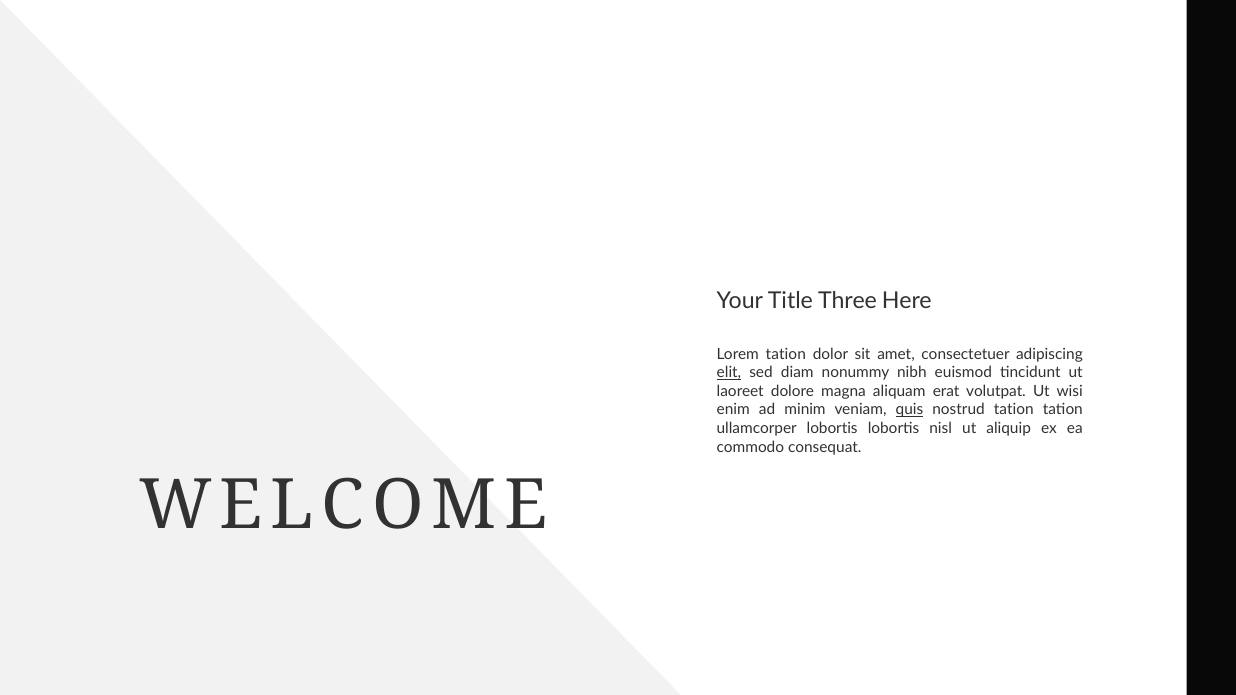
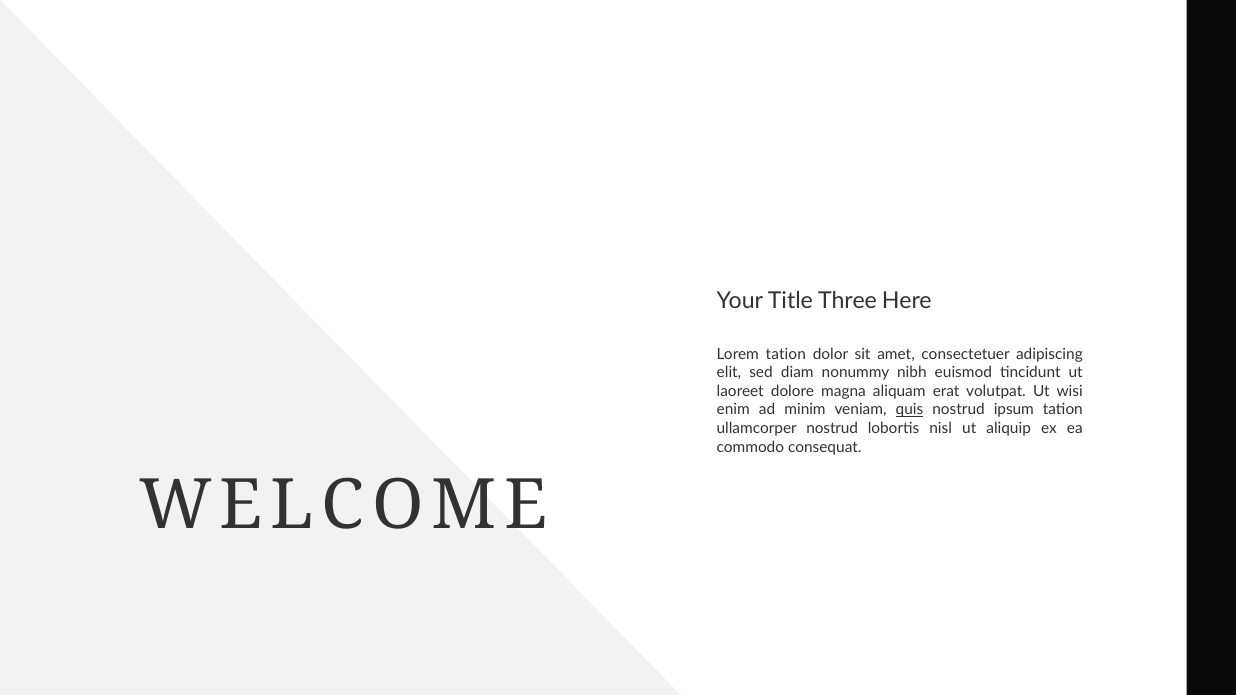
elit underline: present -> none
nostrud tation: tation -> ipsum
ullamcorper lobortis: lobortis -> nostrud
